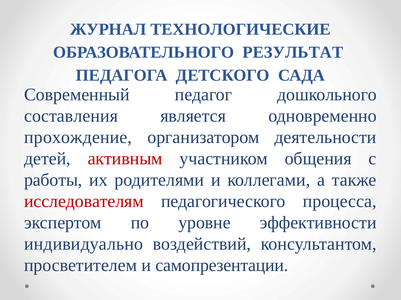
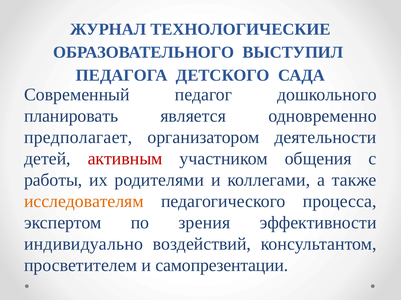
РЕЗУЛЬТАТ: РЕЗУЛЬТАТ -> ВЫСТУПИЛ
составления: составления -> планировать
прохождение: прохождение -> предполагает
исследователям colour: red -> orange
уровне: уровне -> зрения
